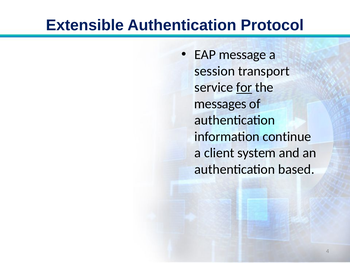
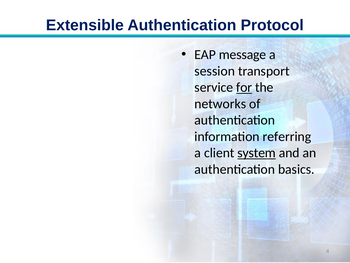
messages: messages -> networks
continue: continue -> referring
system underline: none -> present
based: based -> basics
